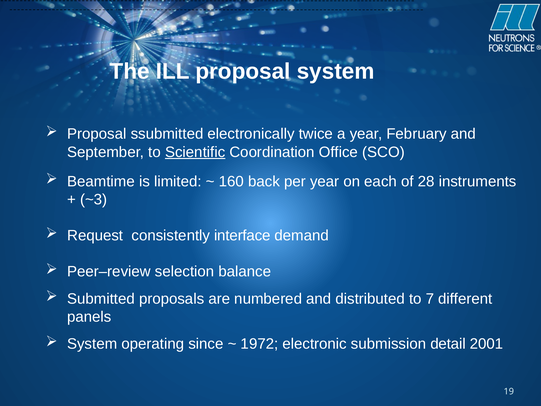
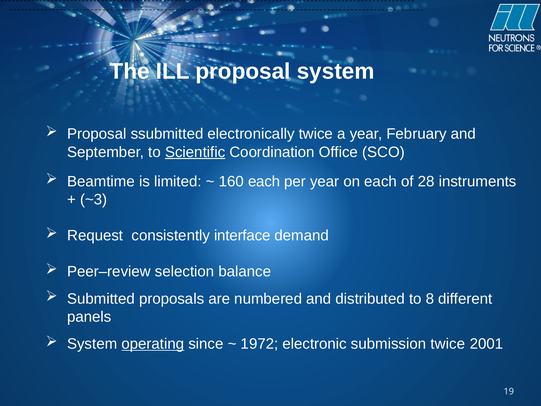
160 back: back -> each
7: 7 -> 8
operating underline: none -> present
submission detail: detail -> twice
